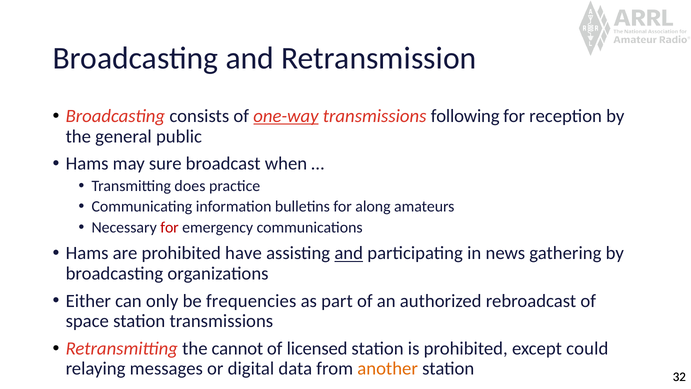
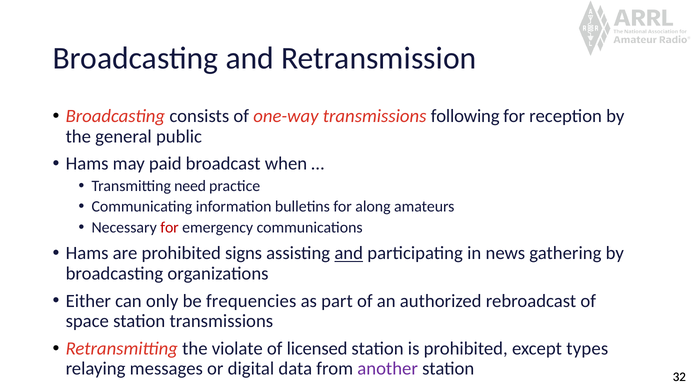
one-way underline: present -> none
sure: sure -> paid
does: does -> need
have: have -> signs
cannot: cannot -> violate
could: could -> types
another colour: orange -> purple
